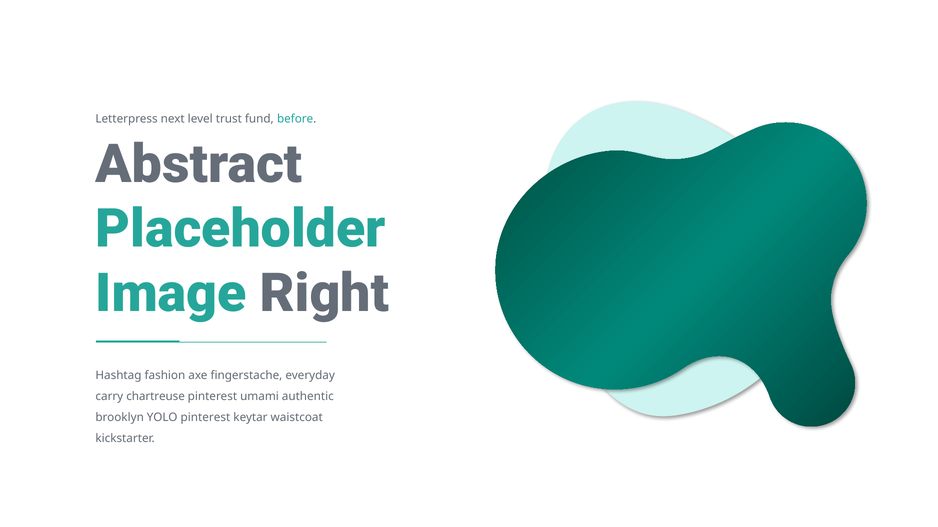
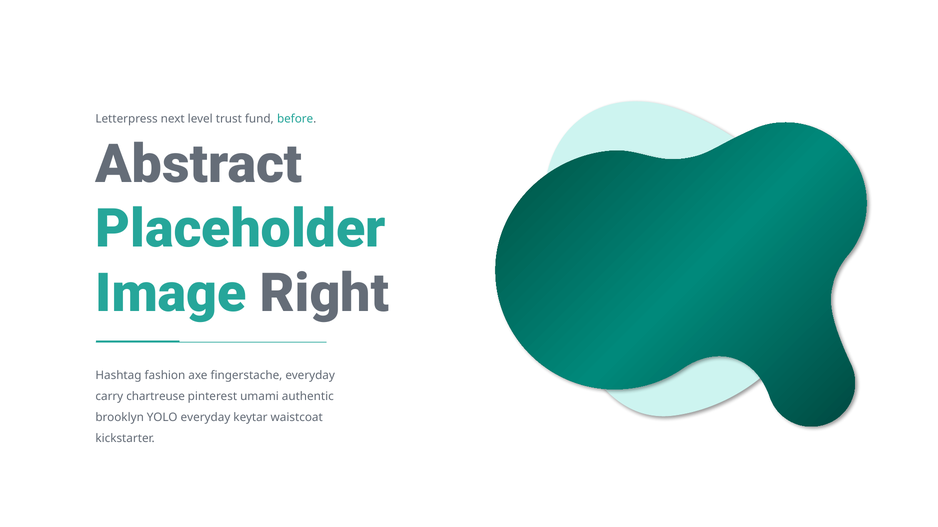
YOLO pinterest: pinterest -> everyday
